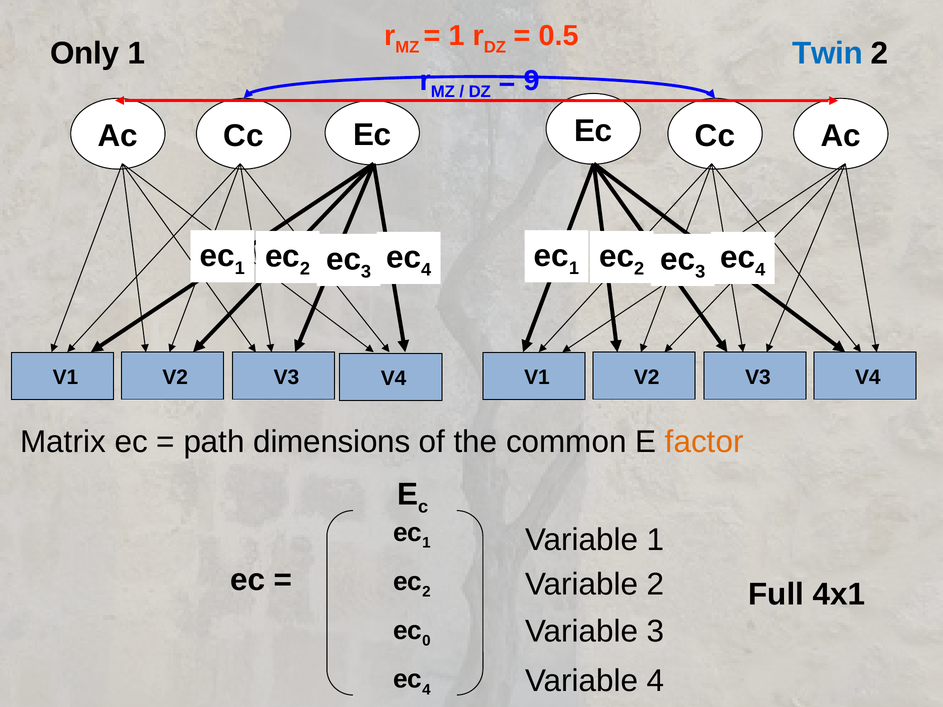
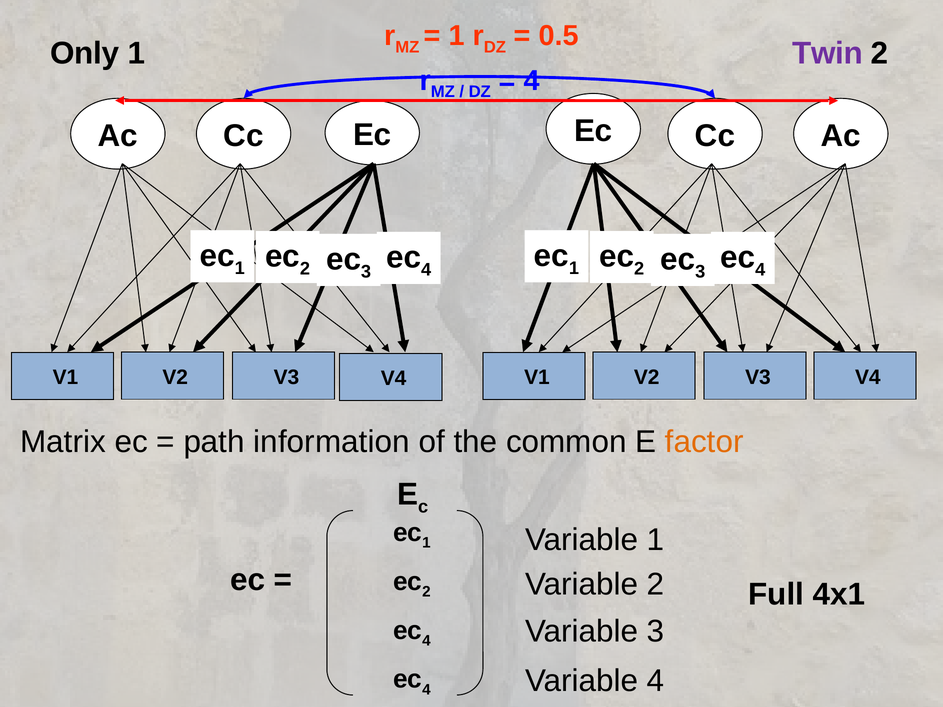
Twin colour: blue -> purple
9 at (532, 81): 9 -> 4
dimensions: dimensions -> information
0 at (426, 641): 0 -> 4
